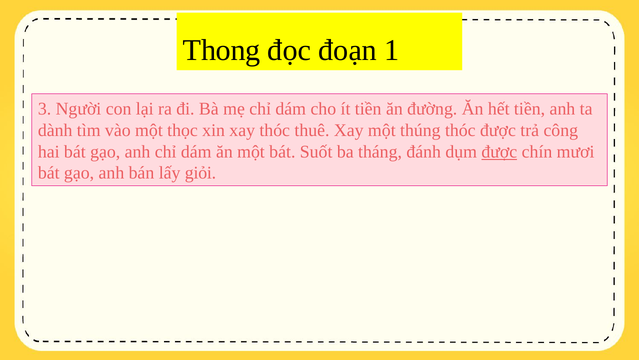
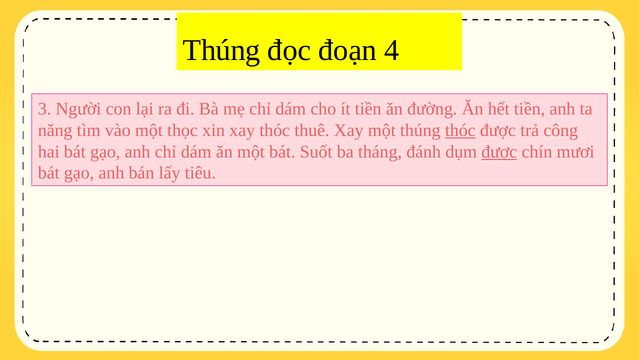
Thong at (222, 50): Thong -> Thúng
1: 1 -> 4
dành: dành -> năng
thóc at (460, 130) underline: none -> present
giỏi: giỏi -> tiêu
